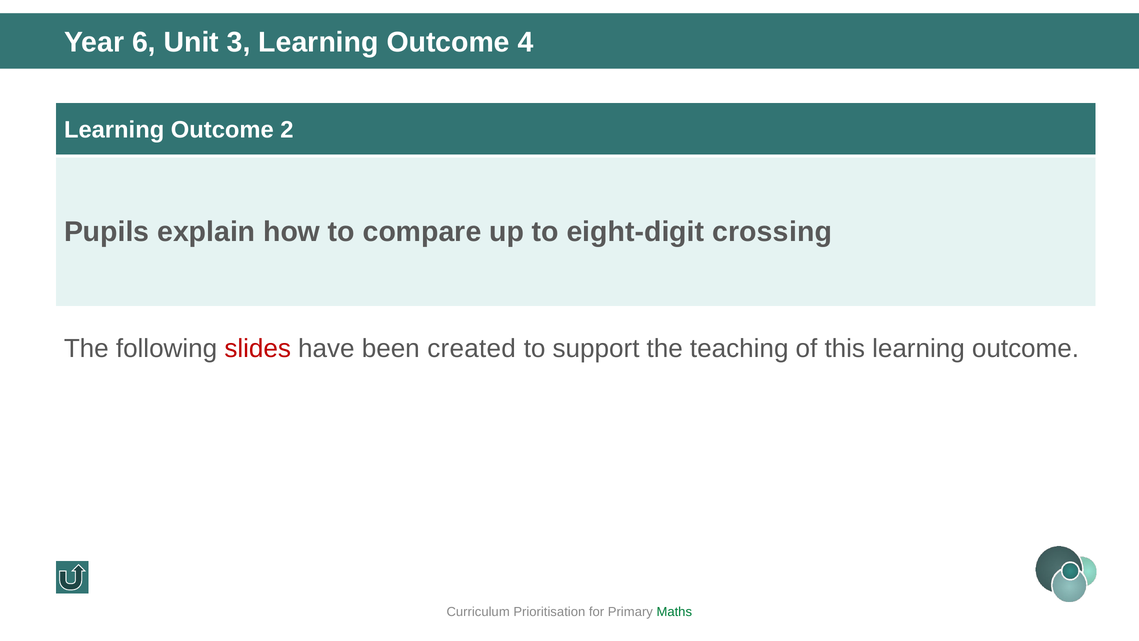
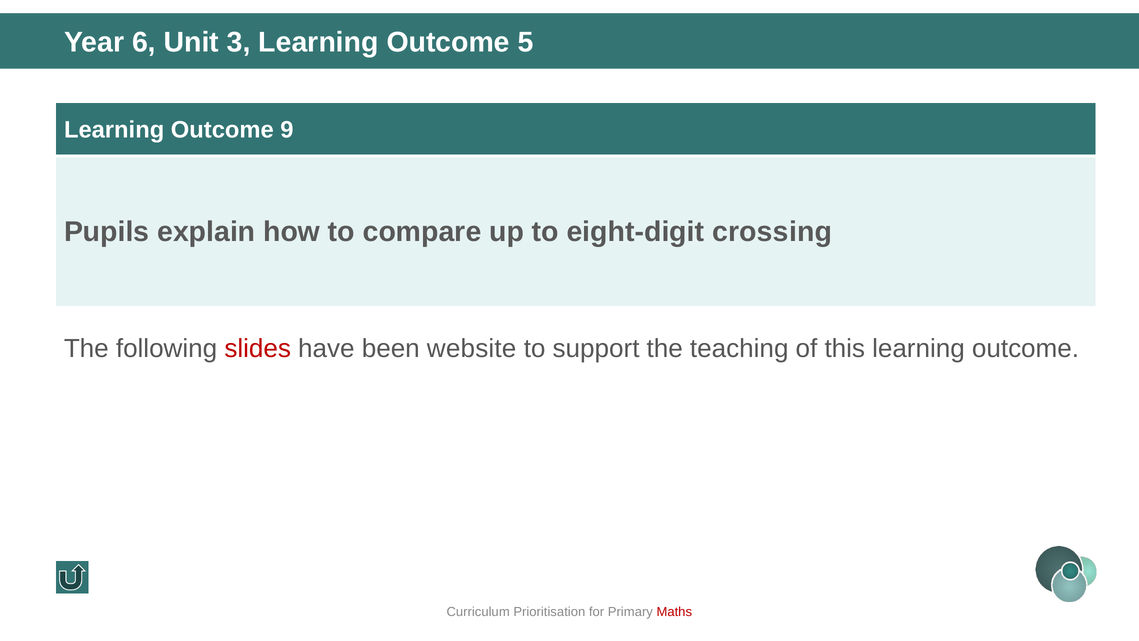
4: 4 -> 5
2: 2 -> 9
created: created -> website
Maths colour: green -> red
